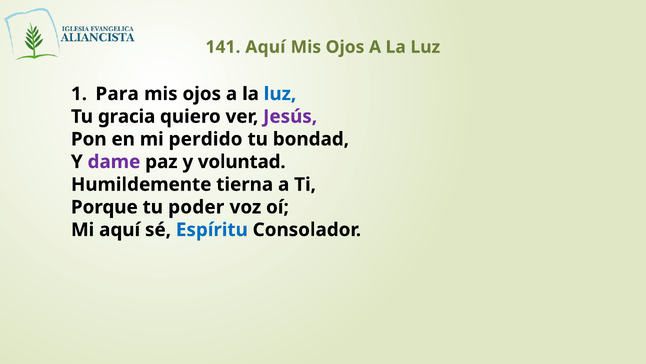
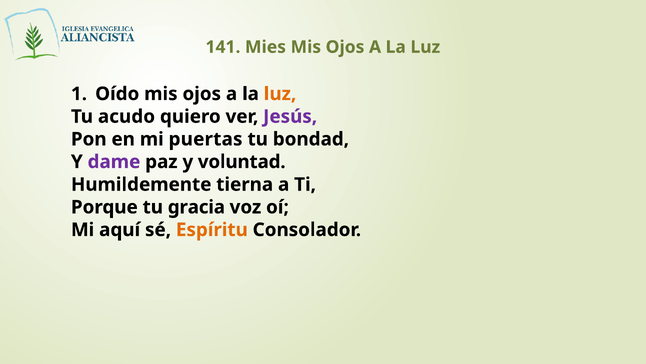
141 Aquí: Aquí -> Mies
Para: Para -> Oído
luz at (280, 94) colour: blue -> orange
gracia: gracia -> acudo
perdido: perdido -> puertas
poder: poder -> gracia
Espíritu colour: blue -> orange
